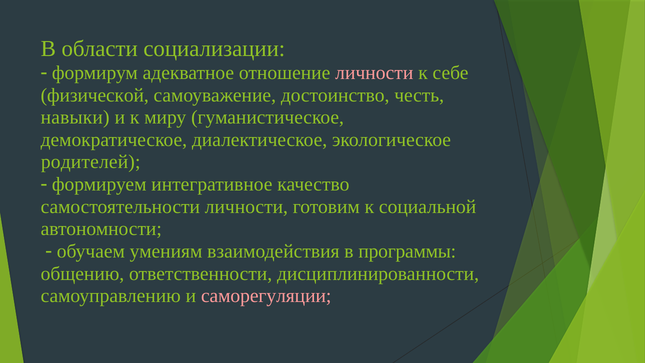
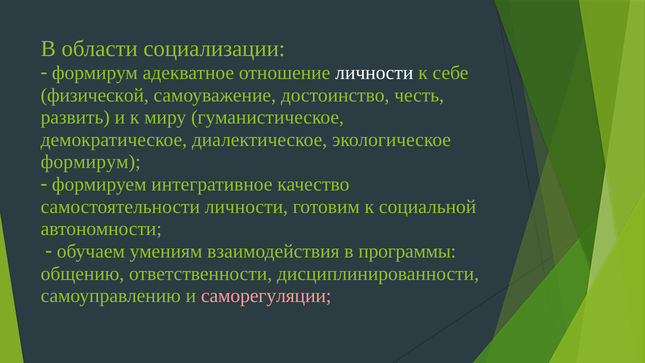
личности at (374, 73) colour: pink -> white
навыки: навыки -> развить
родителей at (91, 162): родителей -> формирум
